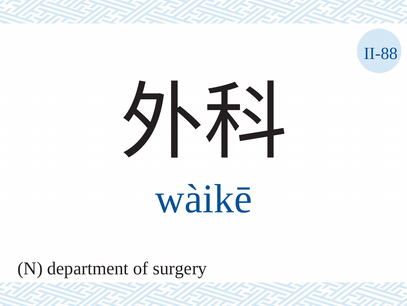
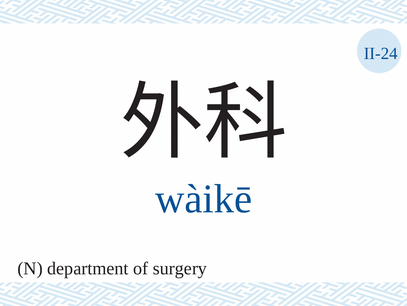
II-88: II-88 -> II-24
